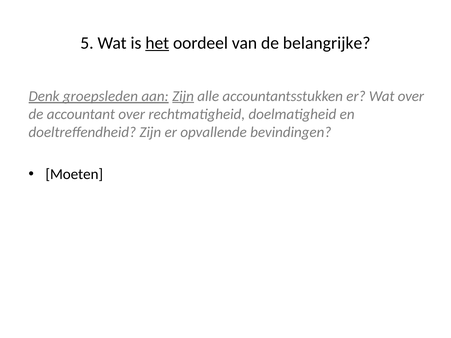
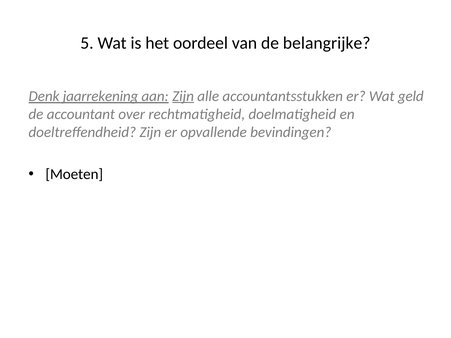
het underline: present -> none
groepsleden: groepsleden -> jaarrekening
Wat over: over -> geld
